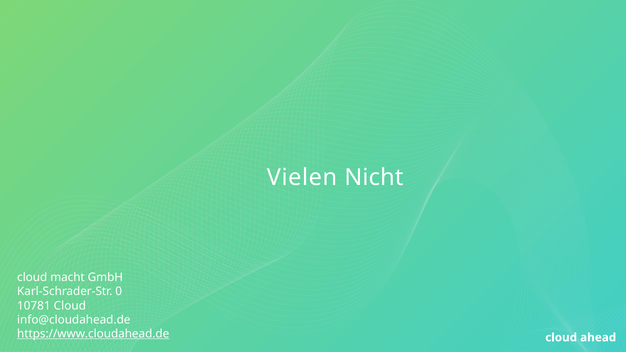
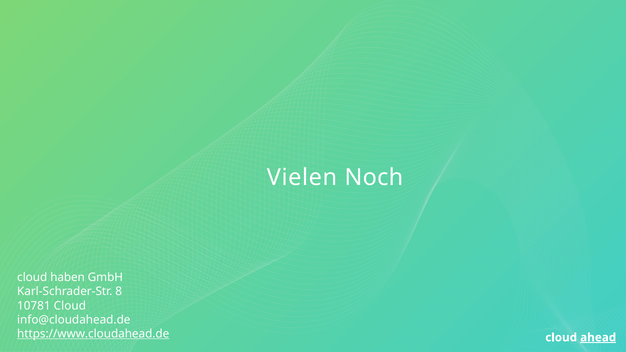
Nicht: Nicht -> Noch
macht: macht -> haben
0: 0 -> 8
ahead underline: none -> present
